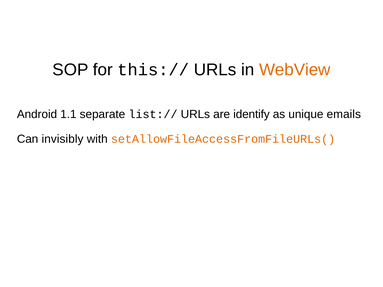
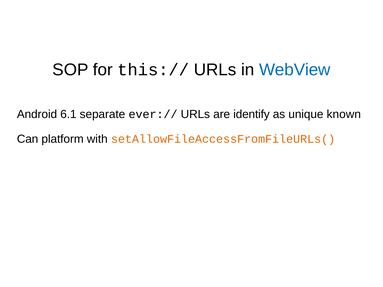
WebView colour: orange -> blue
1.1: 1.1 -> 6.1
list://: list:// -> ever://
emails: emails -> known
invisibly: invisibly -> platform
